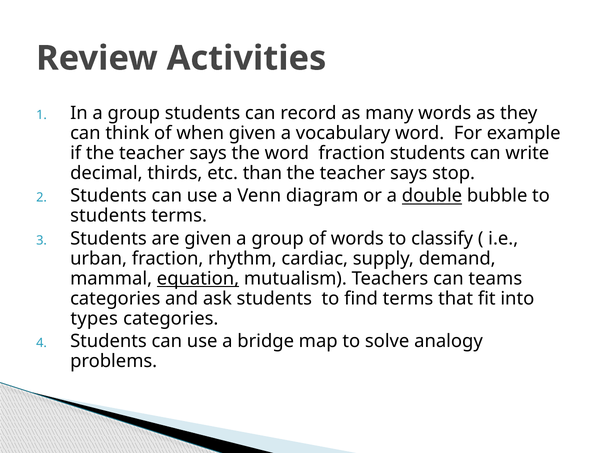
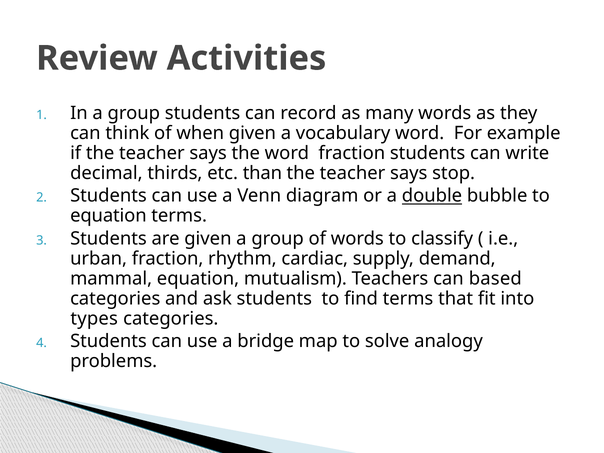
students at (108, 216): students -> equation
equation at (198, 279) underline: present -> none
teams: teams -> based
